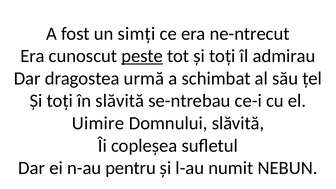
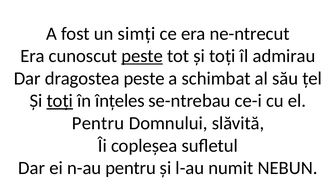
dragostea urmă: urmă -> peste
toți at (60, 101) underline: none -> present
în slăvită: slăvită -> înțeles
Uimire at (98, 123): Uimire -> Pentru
